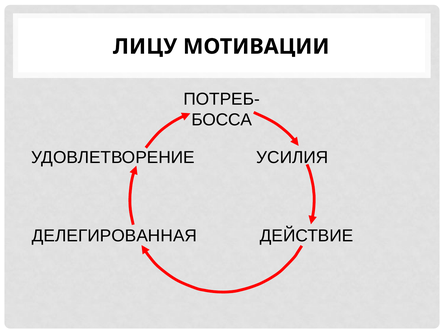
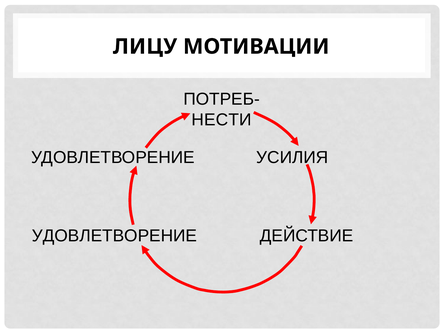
БОССА: БОССА -> НЕСТИ
ДЕЛЕГИРОВАННАЯ at (114, 236): ДЕЛЕГИРОВАННАЯ -> УДОВЛЕТВОРЕНИЕ
